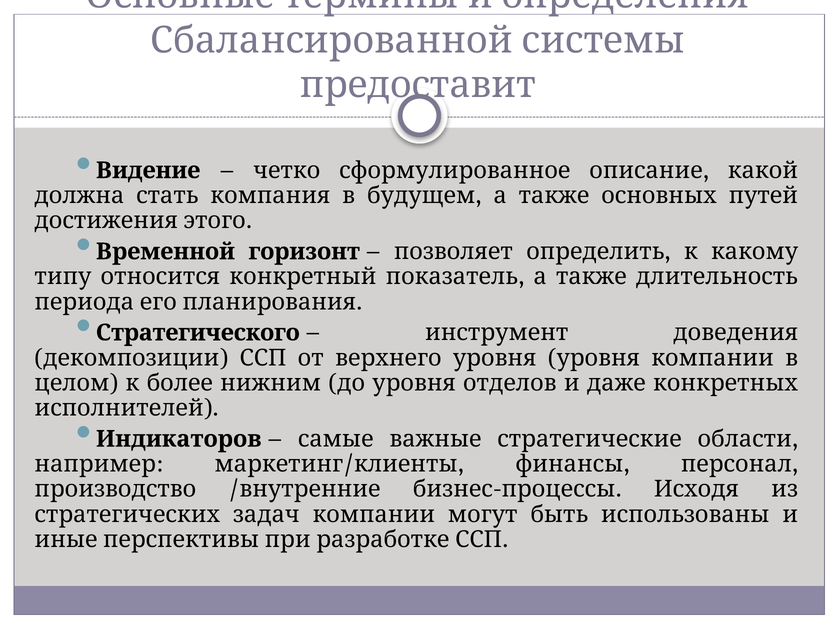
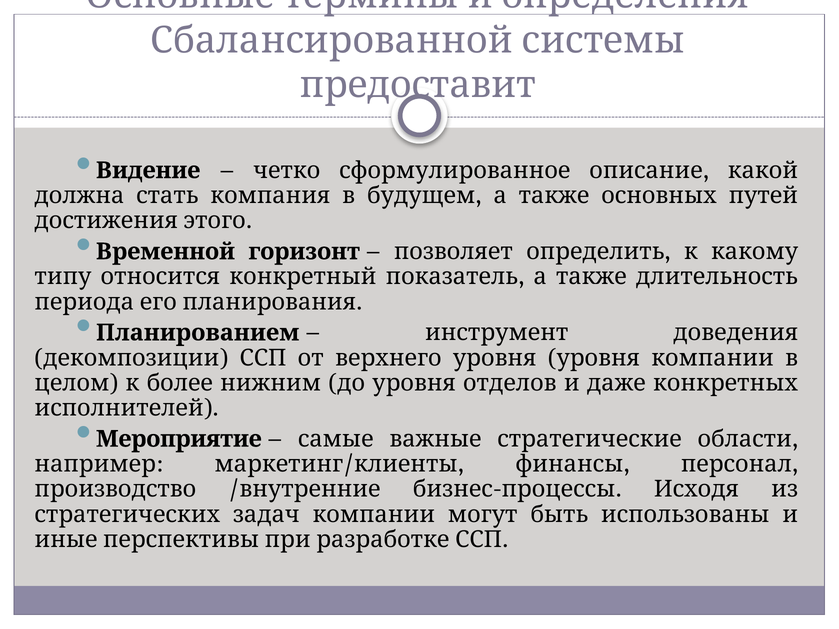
Стратегического: Стратегического -> Планированием
Индикаторов: Индикаторов -> Мероприятие
